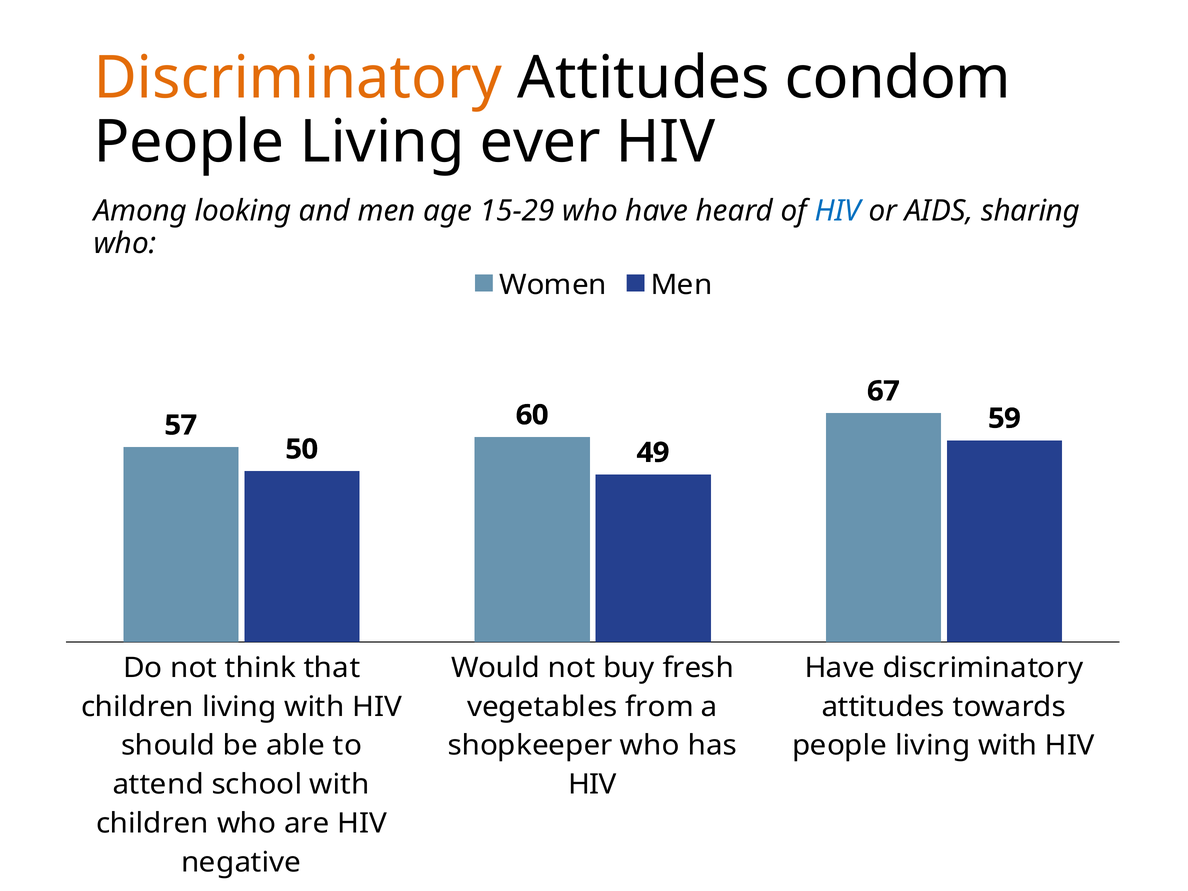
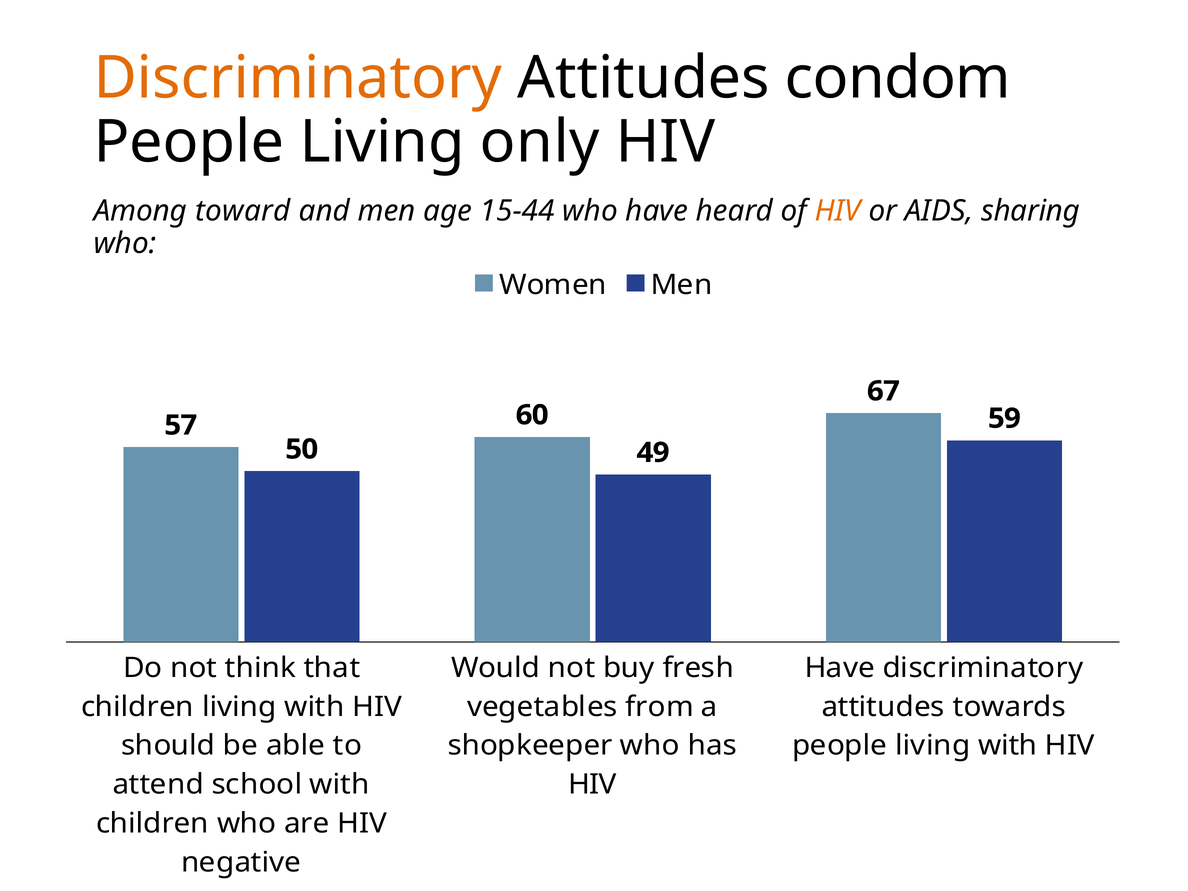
ever: ever -> only
looking: looking -> toward
15-29: 15-29 -> 15-44
HIV at (838, 211) colour: blue -> orange
